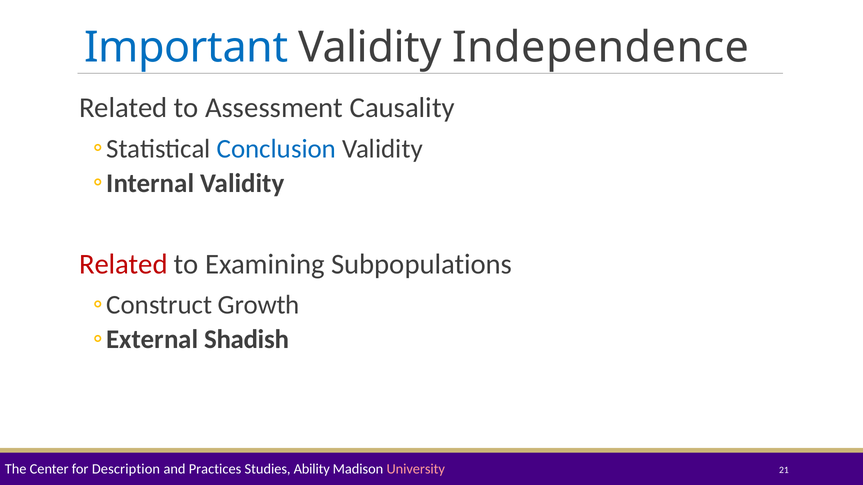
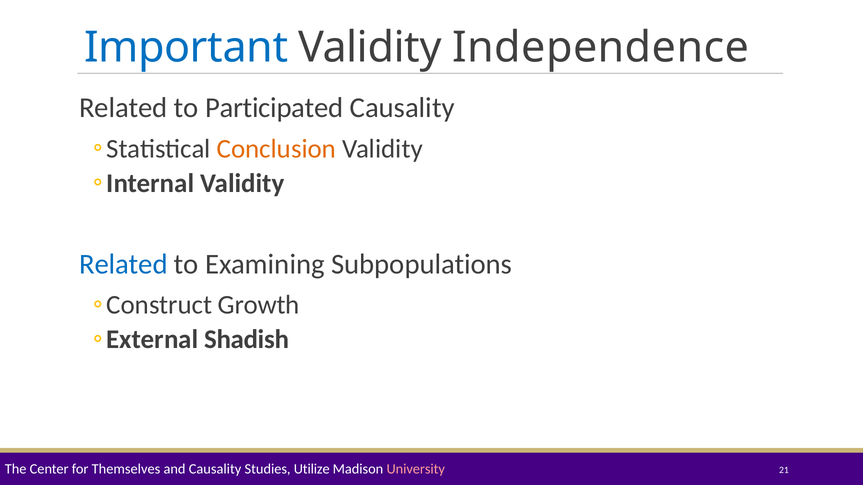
Assessment: Assessment -> Participated
Conclusion colour: blue -> orange
Related at (123, 264) colour: red -> blue
Description: Description -> Themselves
and Practices: Practices -> Causality
Ability: Ability -> Utilize
